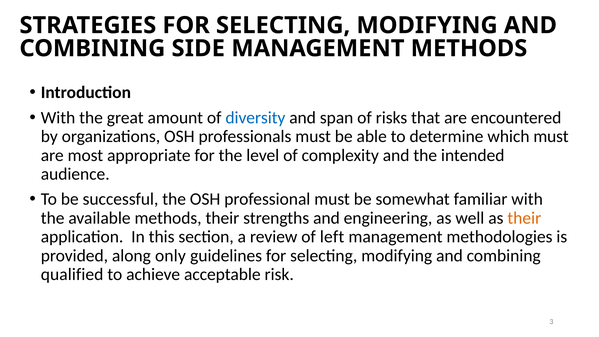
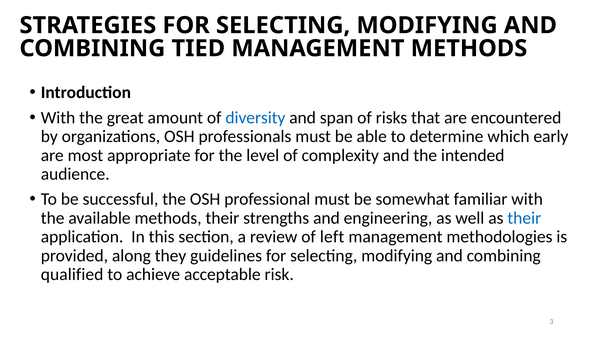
SIDE: SIDE -> TIED
which must: must -> early
their at (524, 218) colour: orange -> blue
only: only -> they
